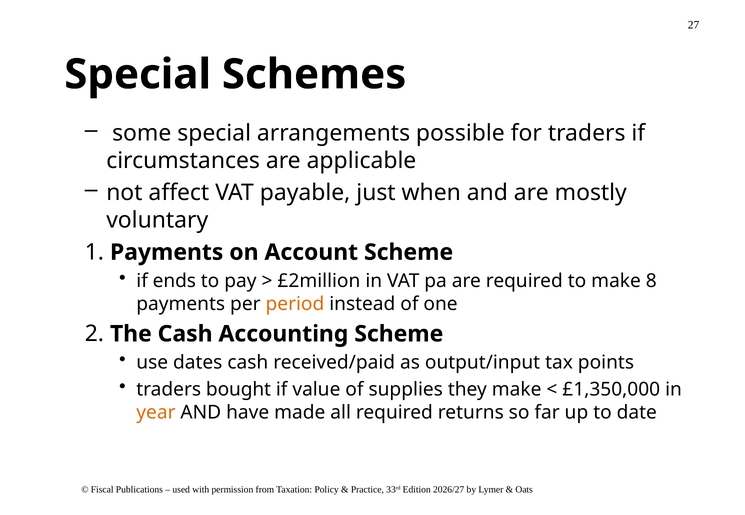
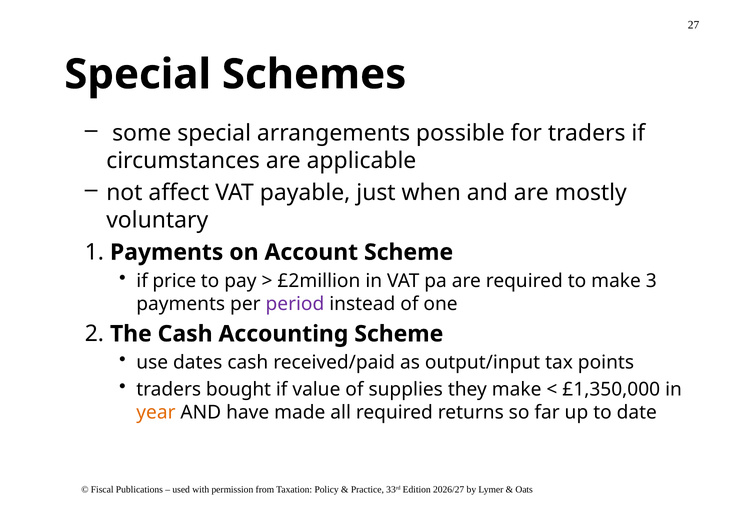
ends: ends -> price
8: 8 -> 3
period colour: orange -> purple
